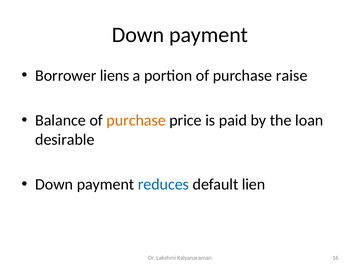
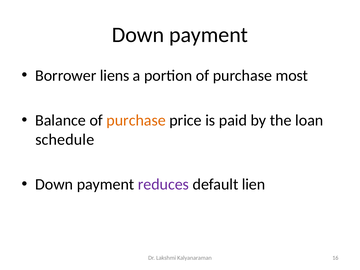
raise: raise -> most
desirable: desirable -> schedule
reduces colour: blue -> purple
